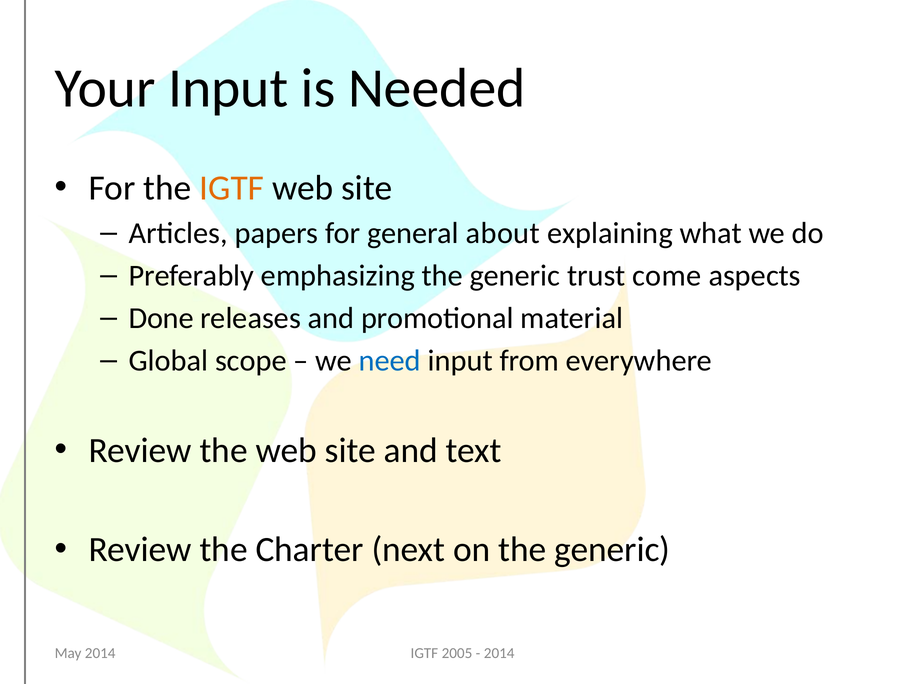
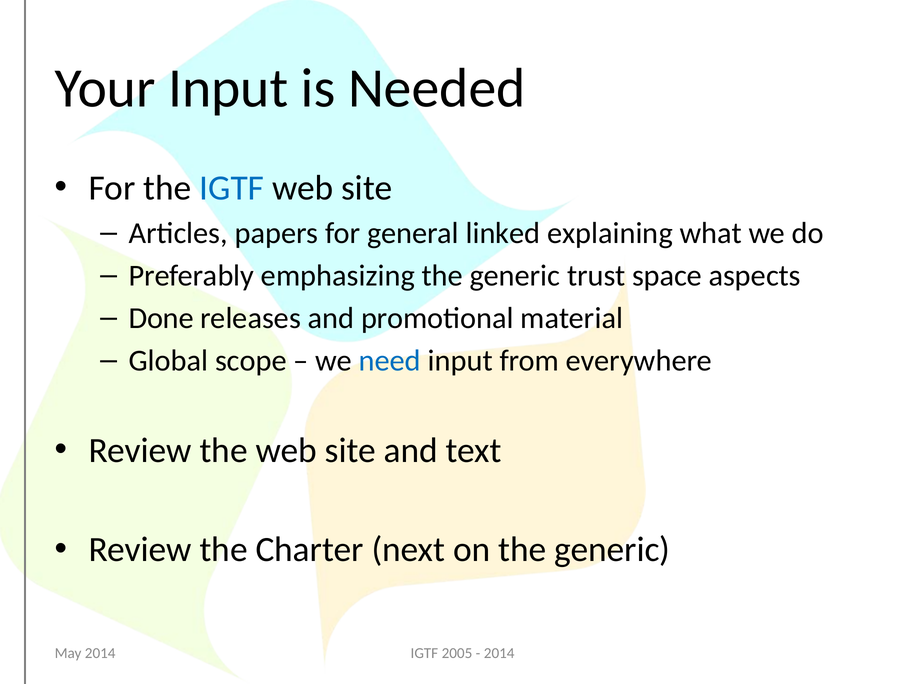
IGTF at (232, 188) colour: orange -> blue
about: about -> linked
come: come -> space
